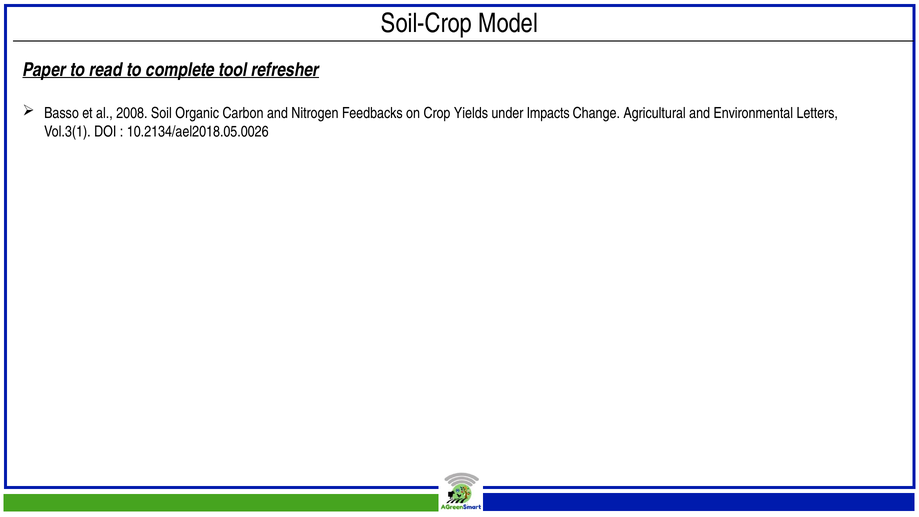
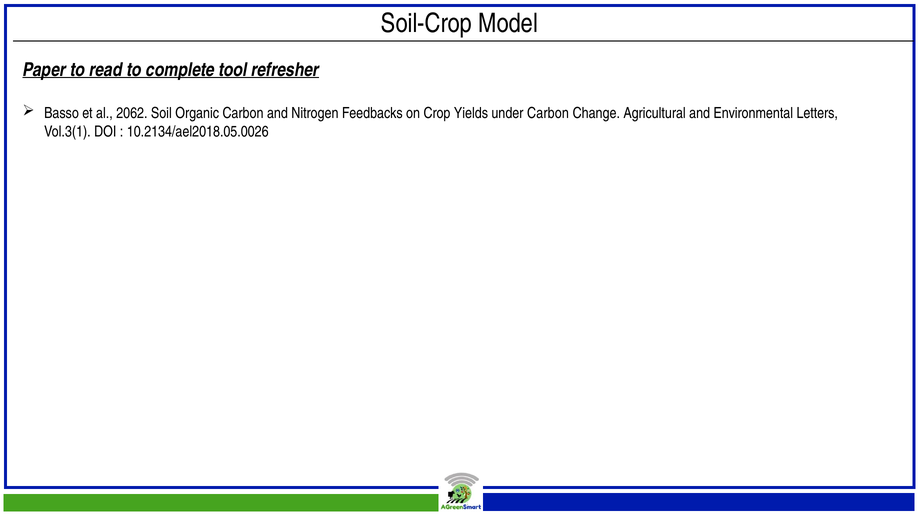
2008: 2008 -> 2062
under Impacts: Impacts -> Carbon
